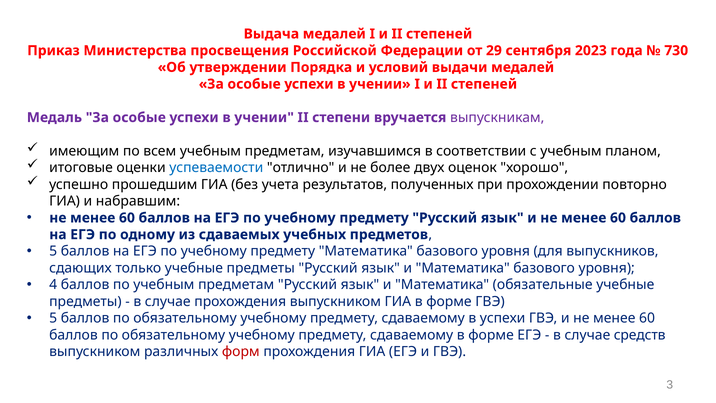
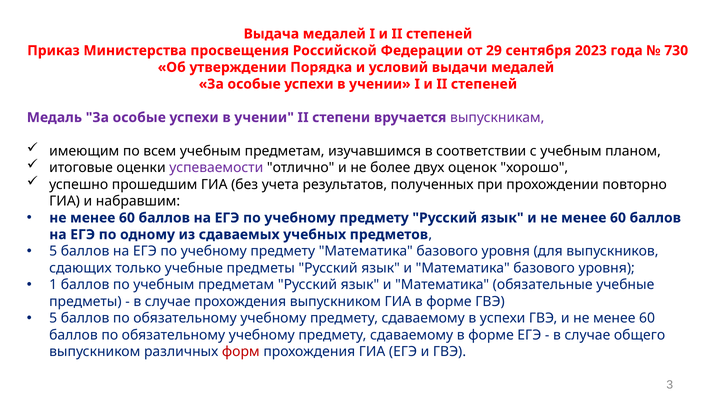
успеваемости colour: blue -> purple
4: 4 -> 1
средств: средств -> общего
